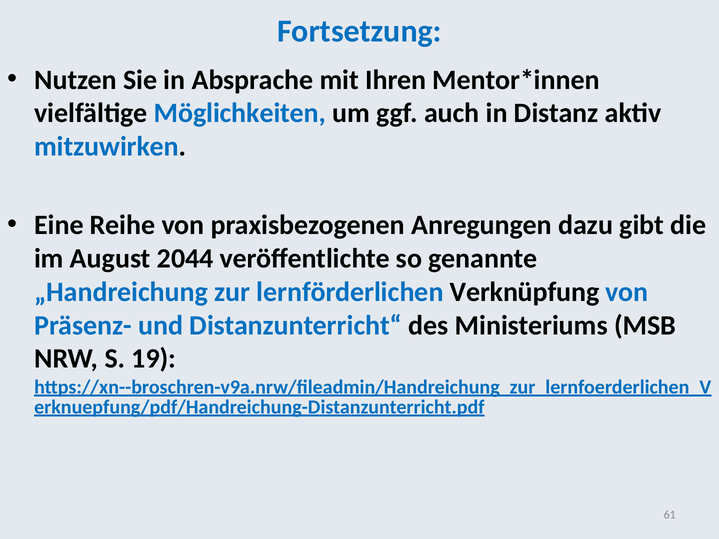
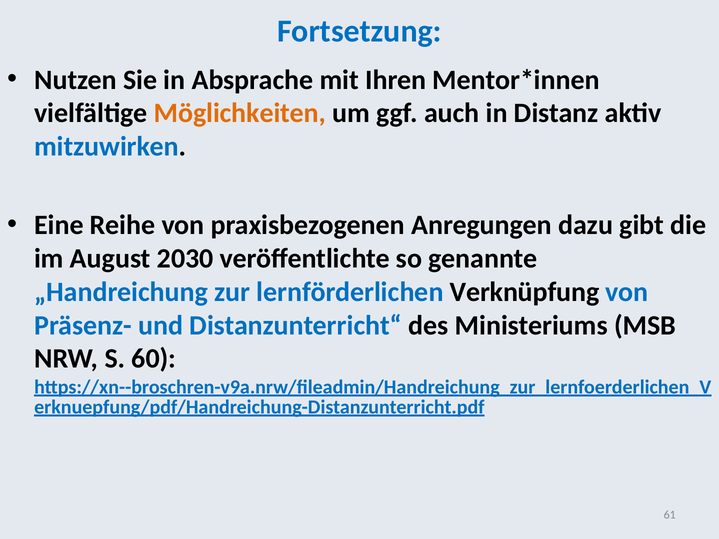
Möglichkeiten colour: blue -> orange
2044: 2044 -> 2030
19: 19 -> 60
